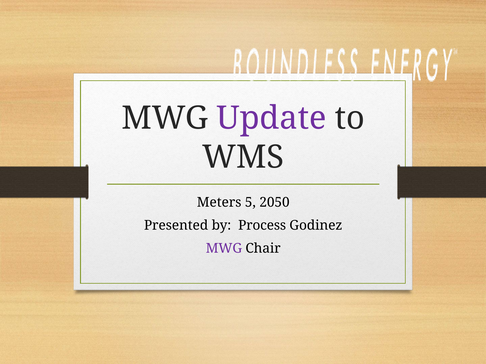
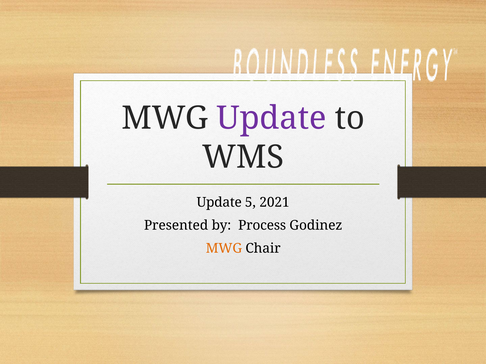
Meters at (219, 203): Meters -> Update
2050: 2050 -> 2021
MWG at (224, 249) colour: purple -> orange
